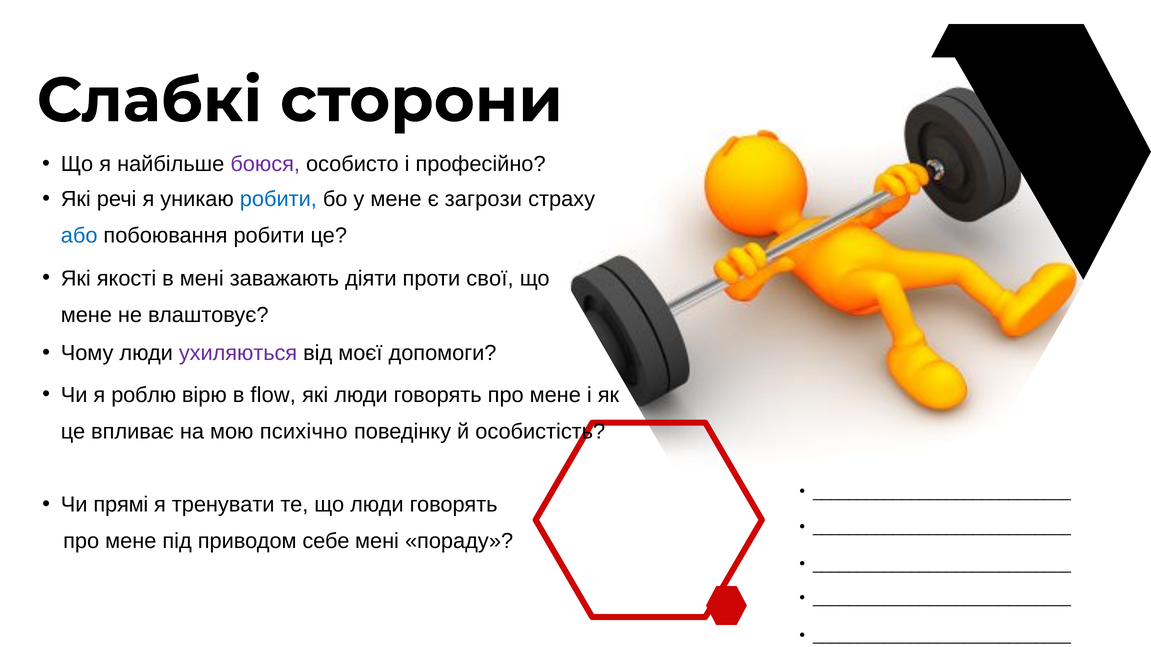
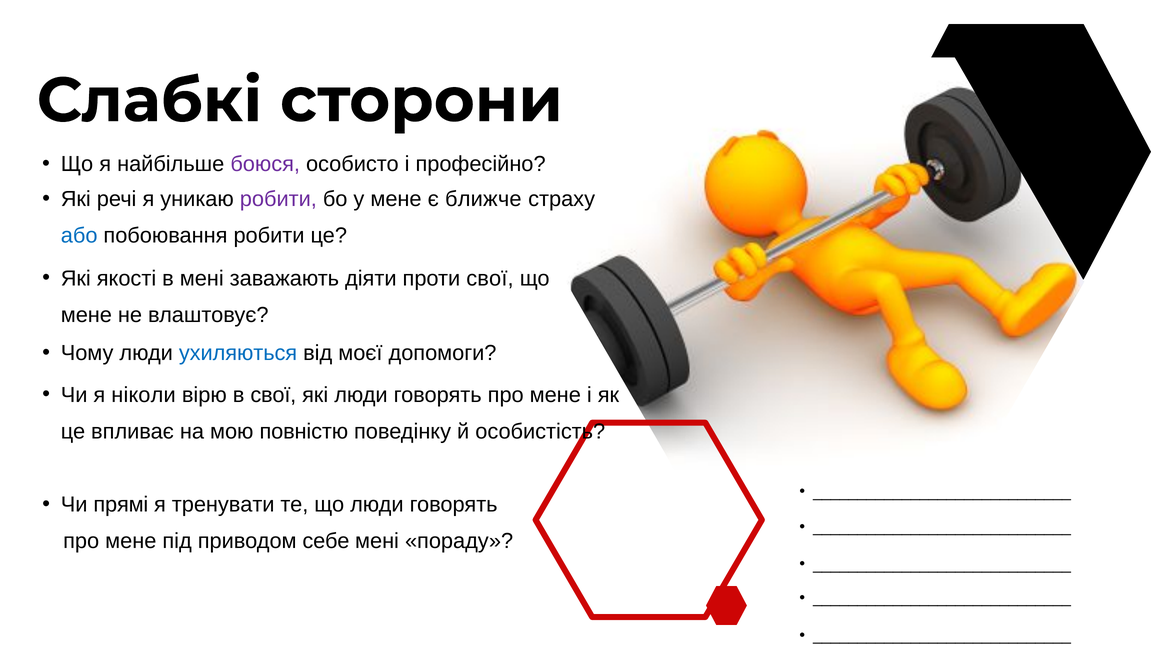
робити at (278, 199) colour: blue -> purple
загрози: загрози -> ближче
ухиляються colour: purple -> blue
роблю: роблю -> ніколи
в flow: flow -> свої
психічно: психічно -> повністю
